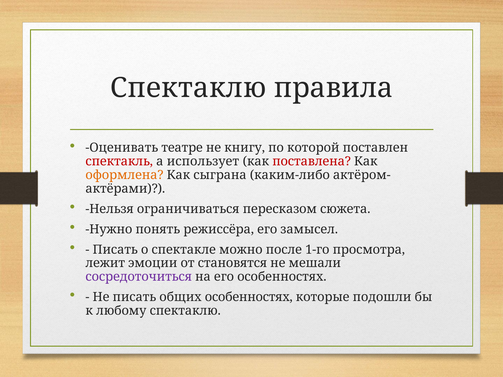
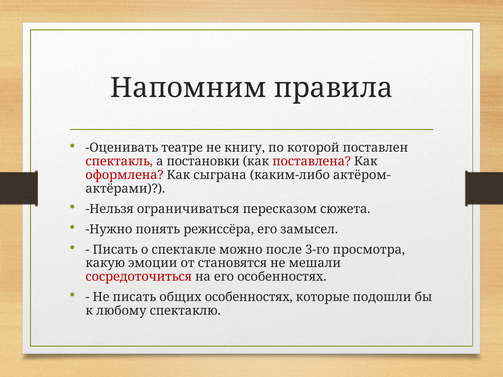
Спектаклю at (188, 88): Спектаклю -> Напомним
использует: использует -> постановки
оформлена colour: orange -> red
1-го: 1-го -> 3-го
лежит: лежит -> какую
сосредоточиться colour: purple -> red
